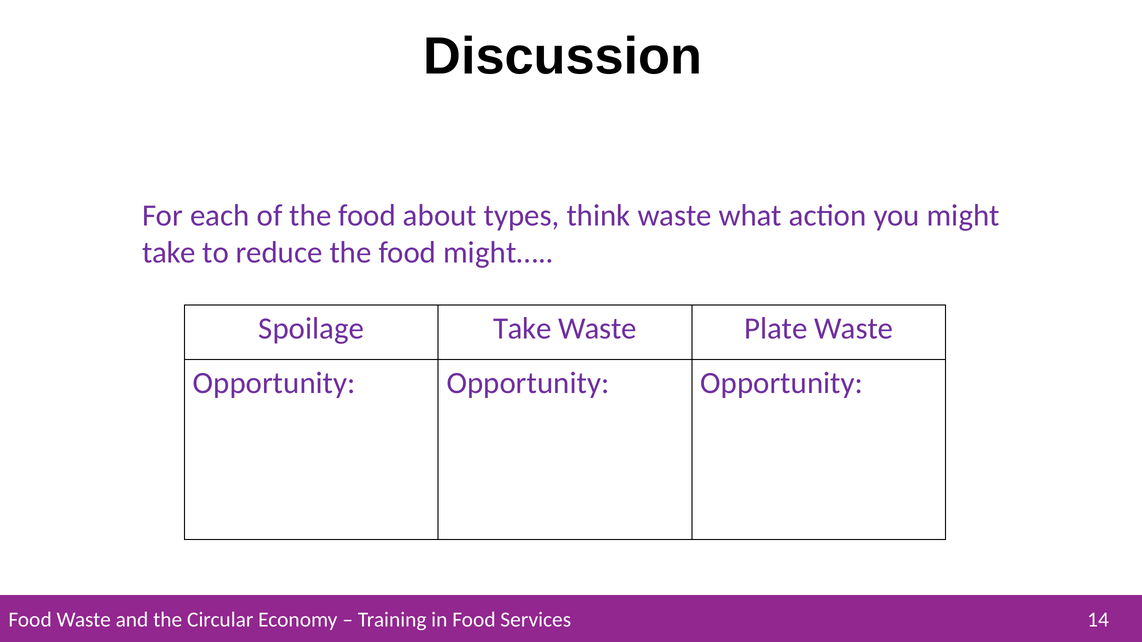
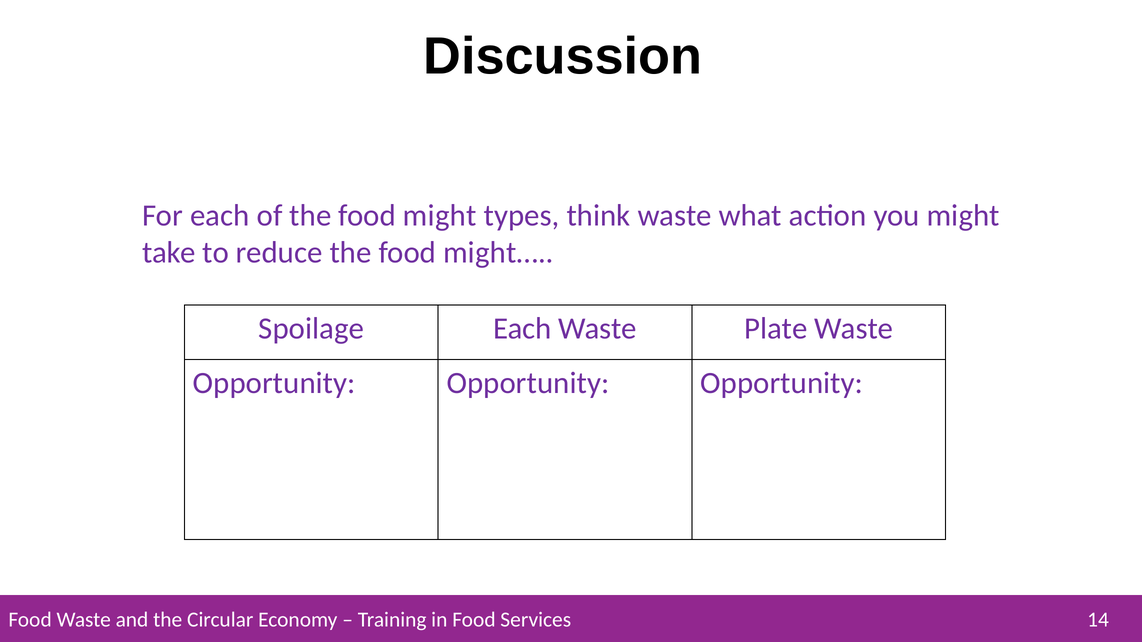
food about: about -> might
Spoilage Take: Take -> Each
